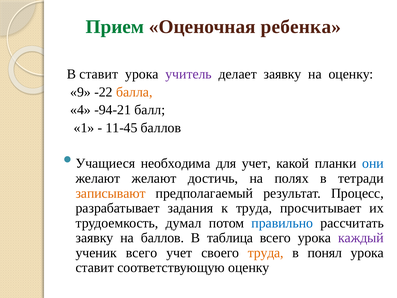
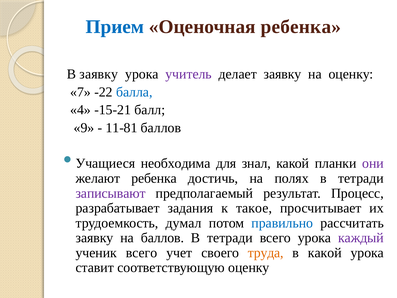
Прием colour: green -> blue
В ставит: ставит -> заявку
9: 9 -> 7
балла colour: orange -> blue
-94-21: -94-21 -> -15-21
1: 1 -> 9
11-45: 11-45 -> 11-81
для учет: учет -> знал
они colour: blue -> purple
желают желают: желают -> ребенка
записывают colour: orange -> purple
к труда: труда -> такое
таблица at (230, 238): таблица -> тетради
в понял: понял -> какой
